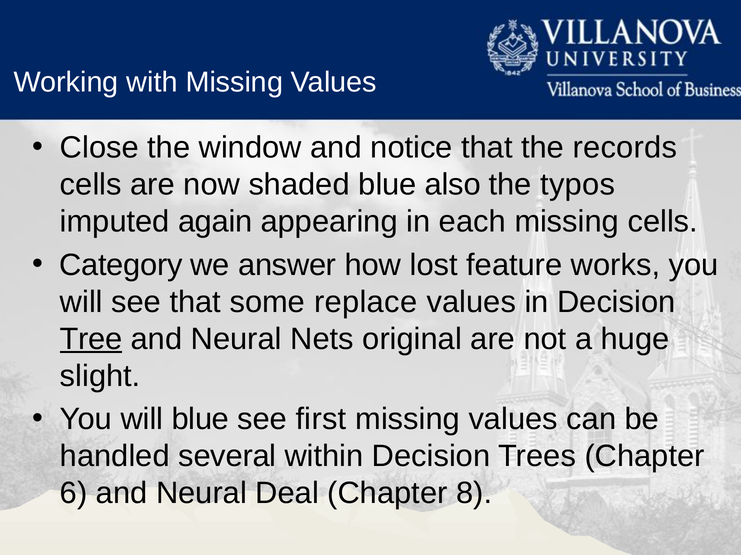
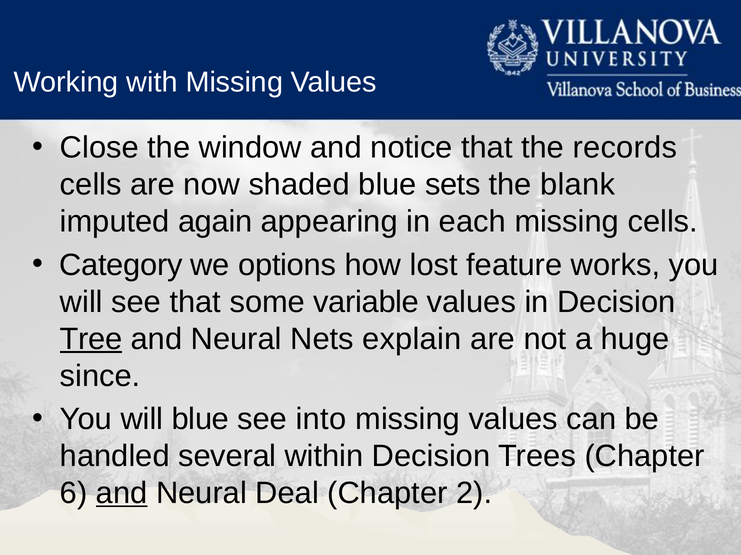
also: also -> sets
typos: typos -> blank
answer: answer -> options
replace: replace -> variable
original: original -> explain
slight: slight -> since
first: first -> into
and at (122, 494) underline: none -> present
8: 8 -> 2
